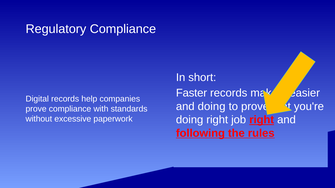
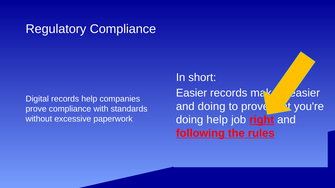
Faster at (192, 93): Faster -> Easier
doing right: right -> help
